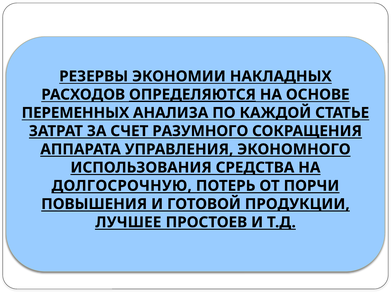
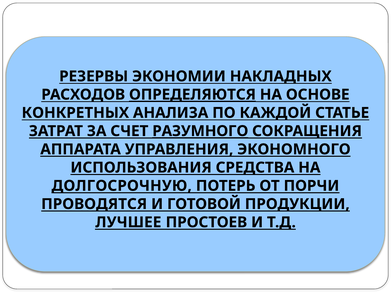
ПЕРЕМЕННЫХ: ПЕРЕМЕННЫХ -> КОНКРЕТНЫХ
РАЗУМНОГО underline: none -> present
ПОВЫШЕНИЯ: ПОВЫШЕНИЯ -> ПРОВОДЯТСЯ
